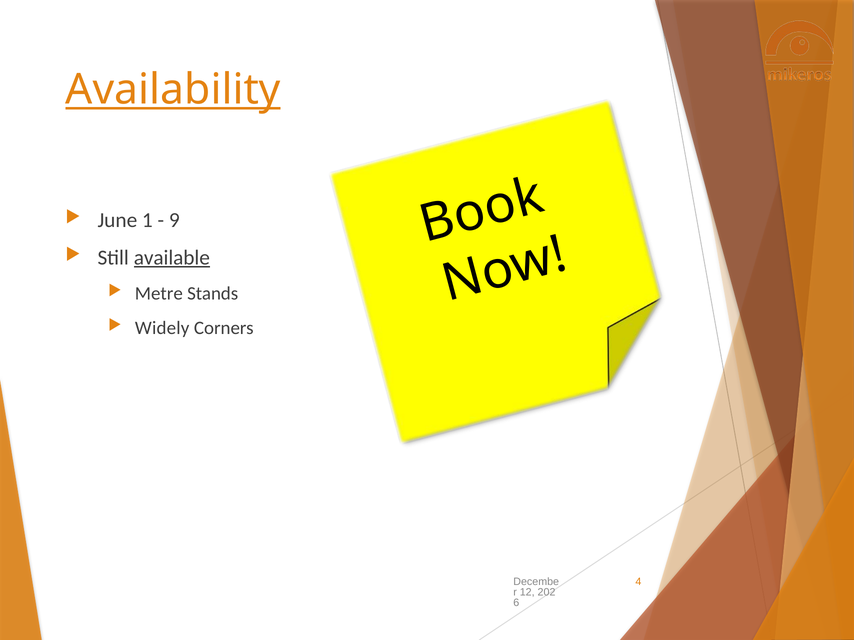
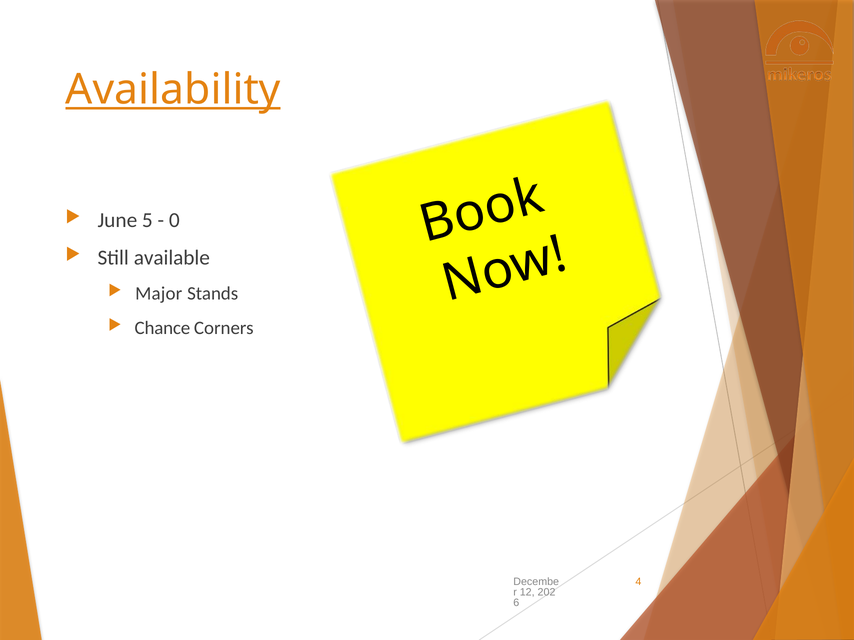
1: 1 -> 5
9: 9 -> 0
available underline: present -> none
Metre: Metre -> Major
Widely: Widely -> Chance
